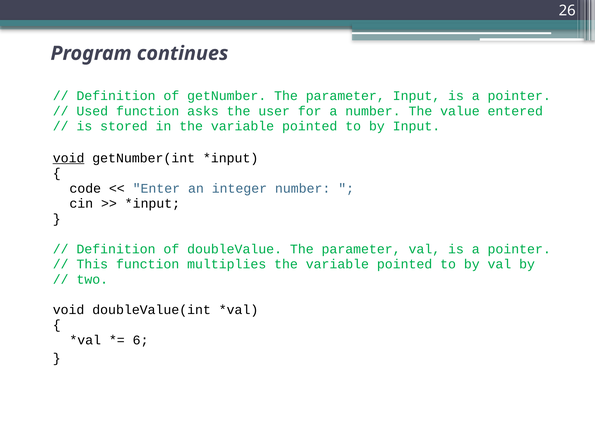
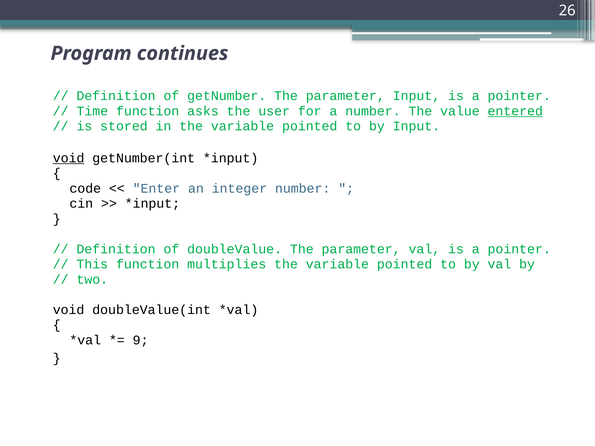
Used: Used -> Time
entered underline: none -> present
6: 6 -> 9
